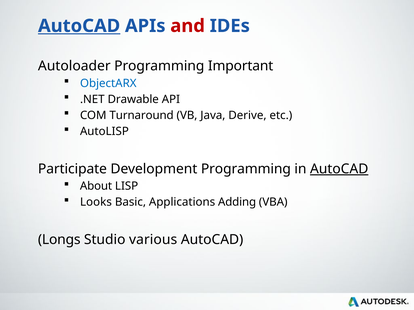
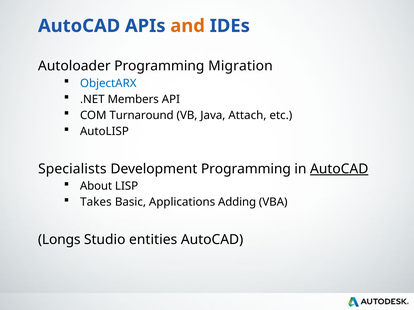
AutoCAD at (79, 26) underline: present -> none
and colour: red -> orange
Important: Important -> Migration
Drawable: Drawable -> Members
Derive: Derive -> Attach
Participate: Participate -> Specialists
Looks: Looks -> Takes
various: various -> entities
